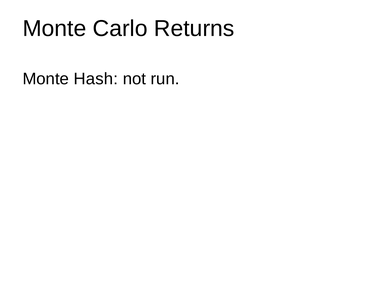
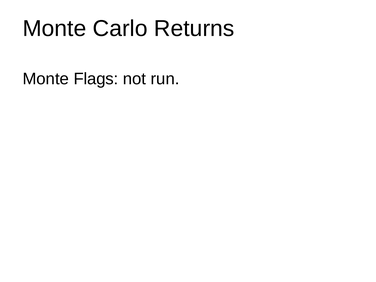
Hash: Hash -> Flags
